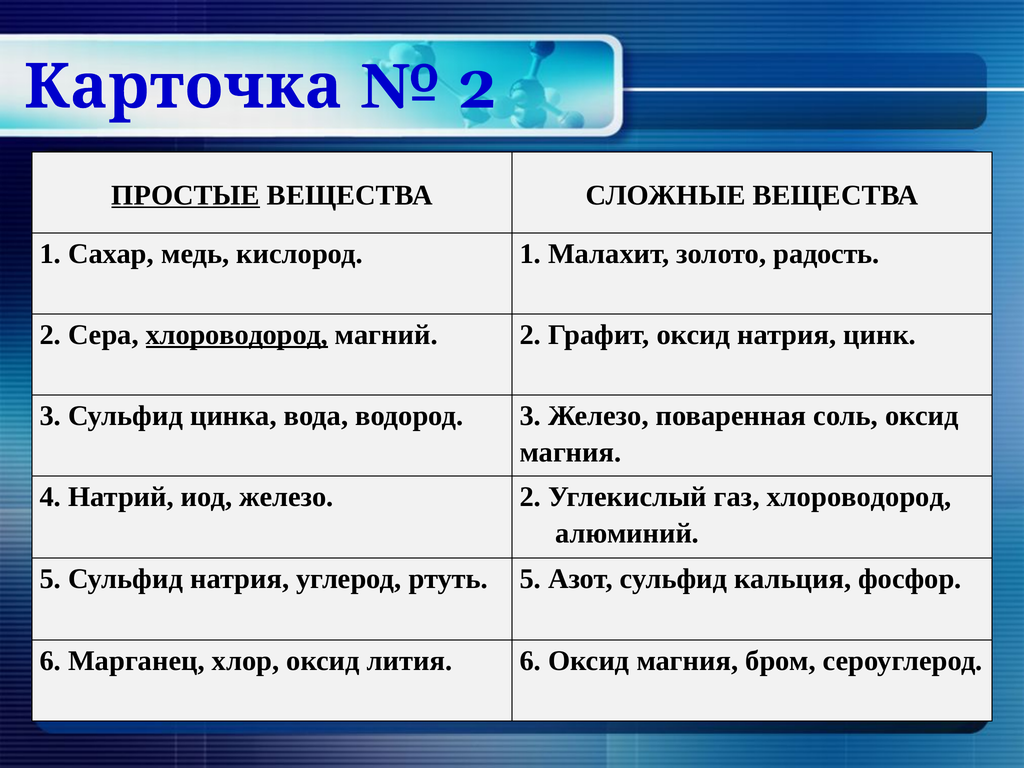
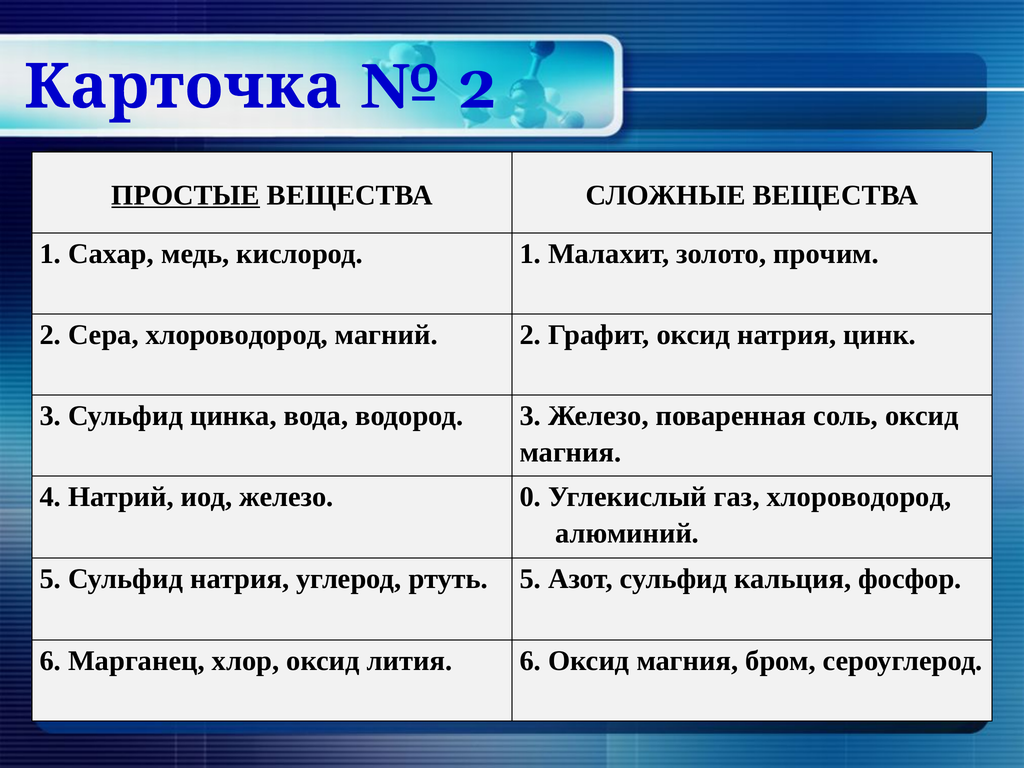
радость: радость -> прочим
хлороводород at (237, 335) underline: present -> none
железо 2: 2 -> 0
